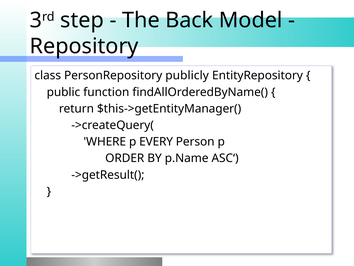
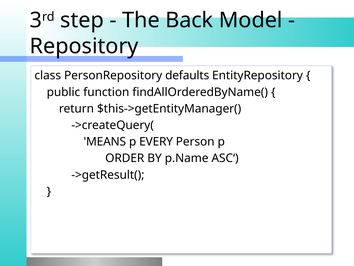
publicly: publicly -> defaults
WHERE: WHERE -> MEANS
